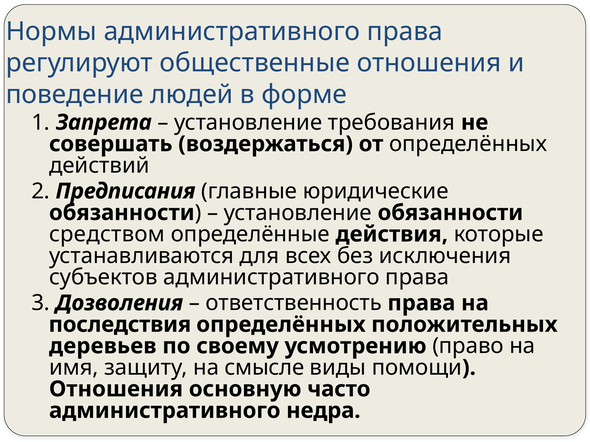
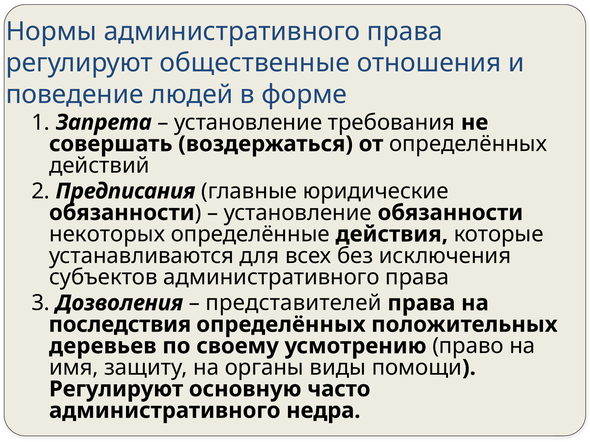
средством: средством -> некоторых
ответственность: ответственность -> представителей
смысле: смысле -> органы
Отношения at (116, 389): Отношения -> Регулируют
